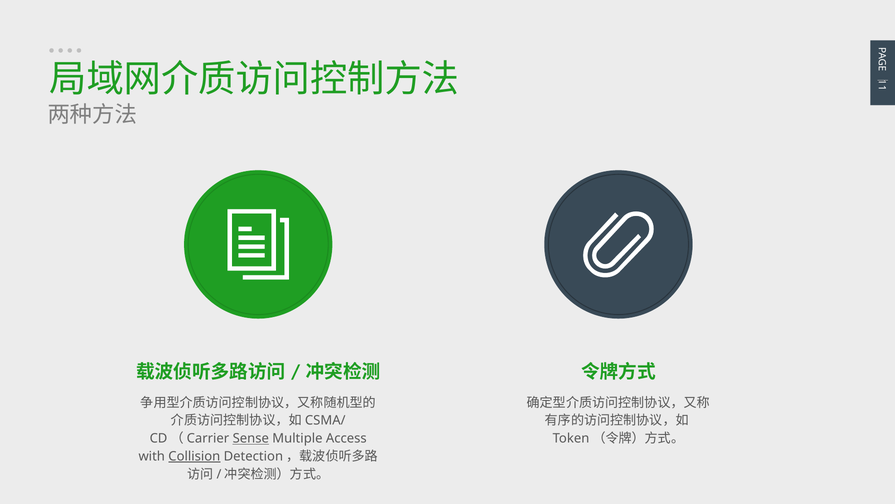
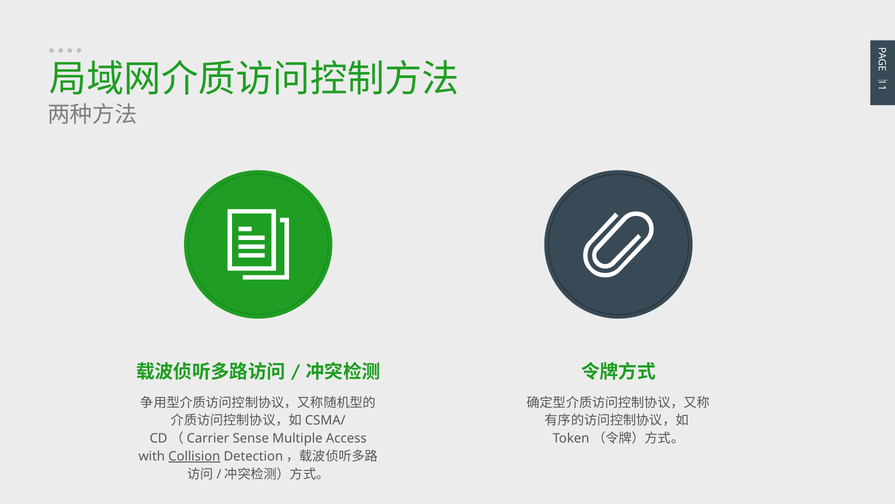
Sense underline: present -> none
